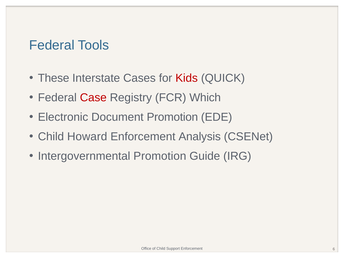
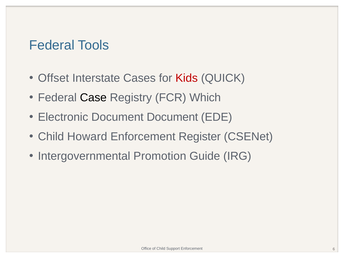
These: These -> Offset
Case colour: red -> black
Document Promotion: Promotion -> Document
Analysis: Analysis -> Register
